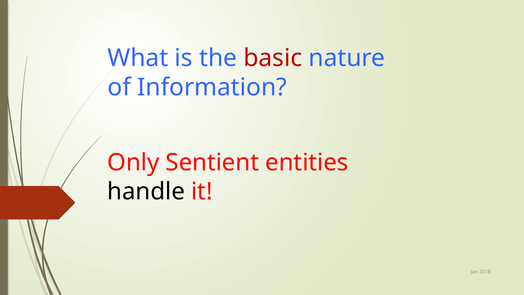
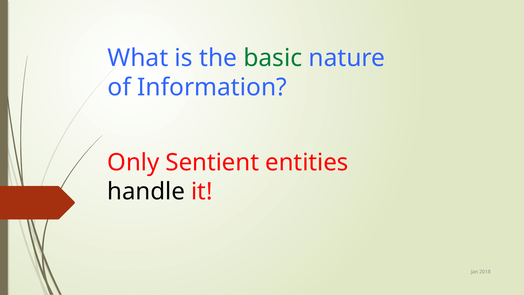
basic colour: red -> green
